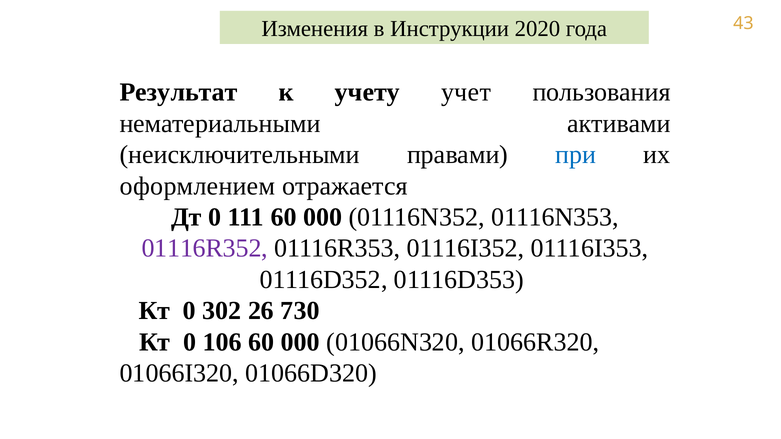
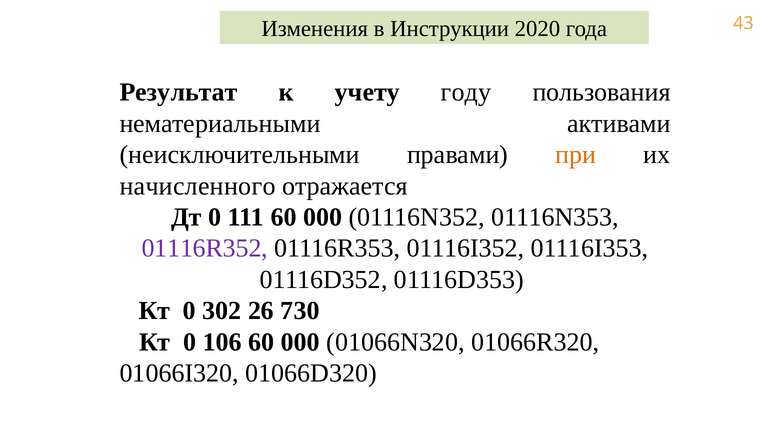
учет: учет -> году
при colour: blue -> orange
оформлением: оформлением -> начисленного
